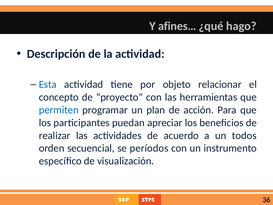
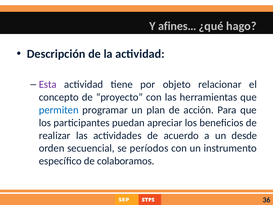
Esta colour: blue -> purple
todos: todos -> desde
visualización: visualización -> colaboramos
